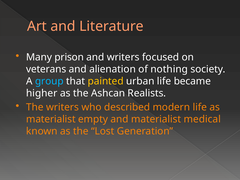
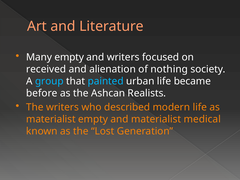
Many prison: prison -> empty
veterans: veterans -> received
painted colour: yellow -> light blue
higher: higher -> before
